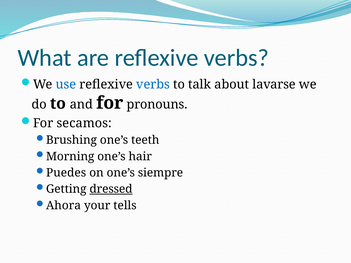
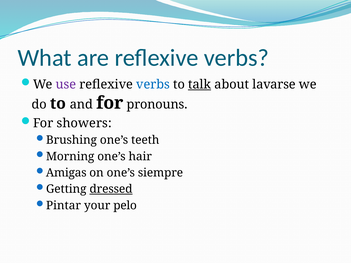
use colour: blue -> purple
talk underline: none -> present
secamos: secamos -> showers
Puedes: Puedes -> Amigas
Ahora: Ahora -> Pintar
tells: tells -> pelo
